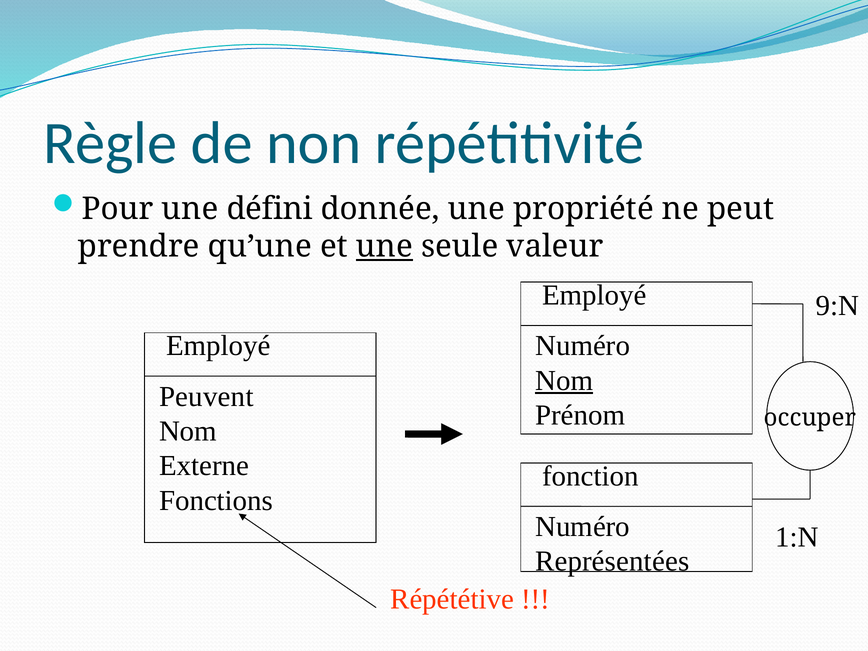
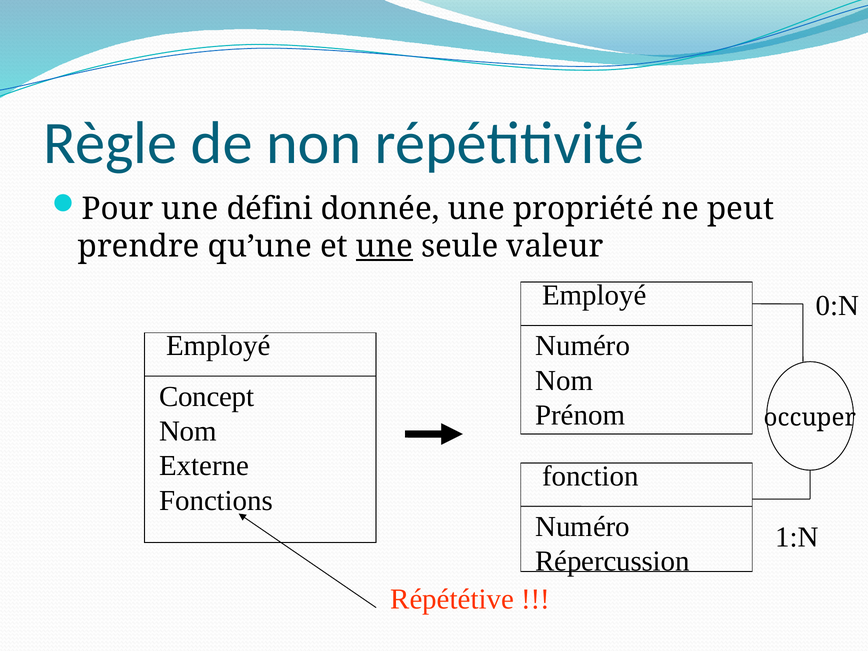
9:N: 9:N -> 0:N
Nom at (564, 381) underline: present -> none
Peuvent: Peuvent -> Concept
Représentées: Représentées -> Répercussion
